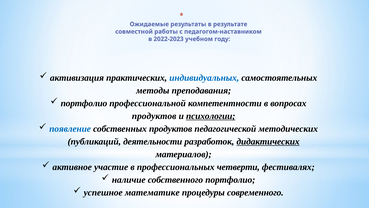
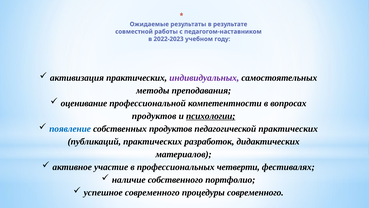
индивидуальных colour: blue -> purple
портфолио at (84, 103): портфолио -> оценивание
педагогической методических: методических -> практических
публикаций деятельности: деятельности -> практических
дидактических underline: present -> none
успешное математике: математике -> современного
